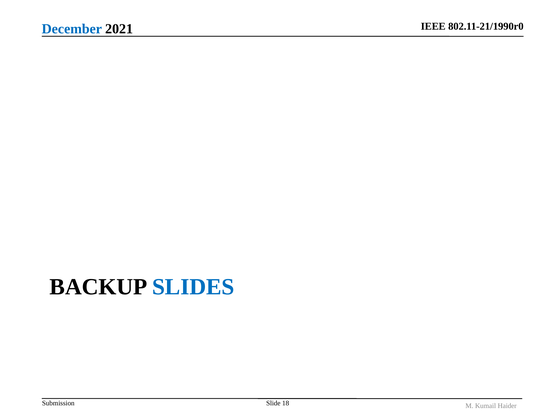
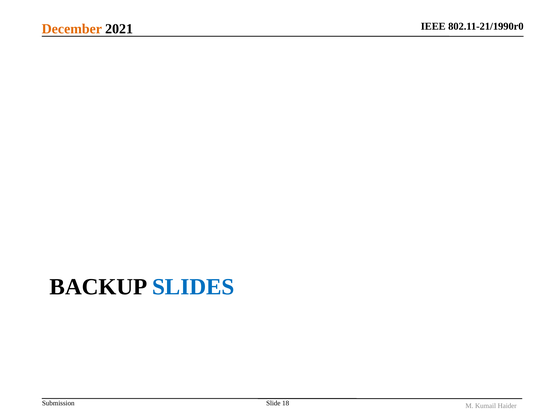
December colour: blue -> orange
